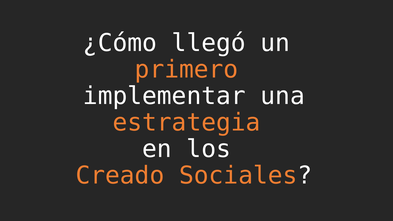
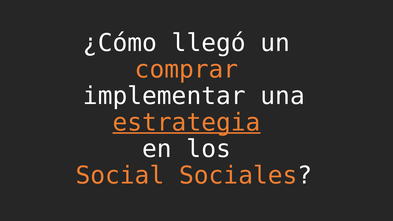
primero: primero -> comprar
estrategia underline: none -> present
Creado: Creado -> Social
